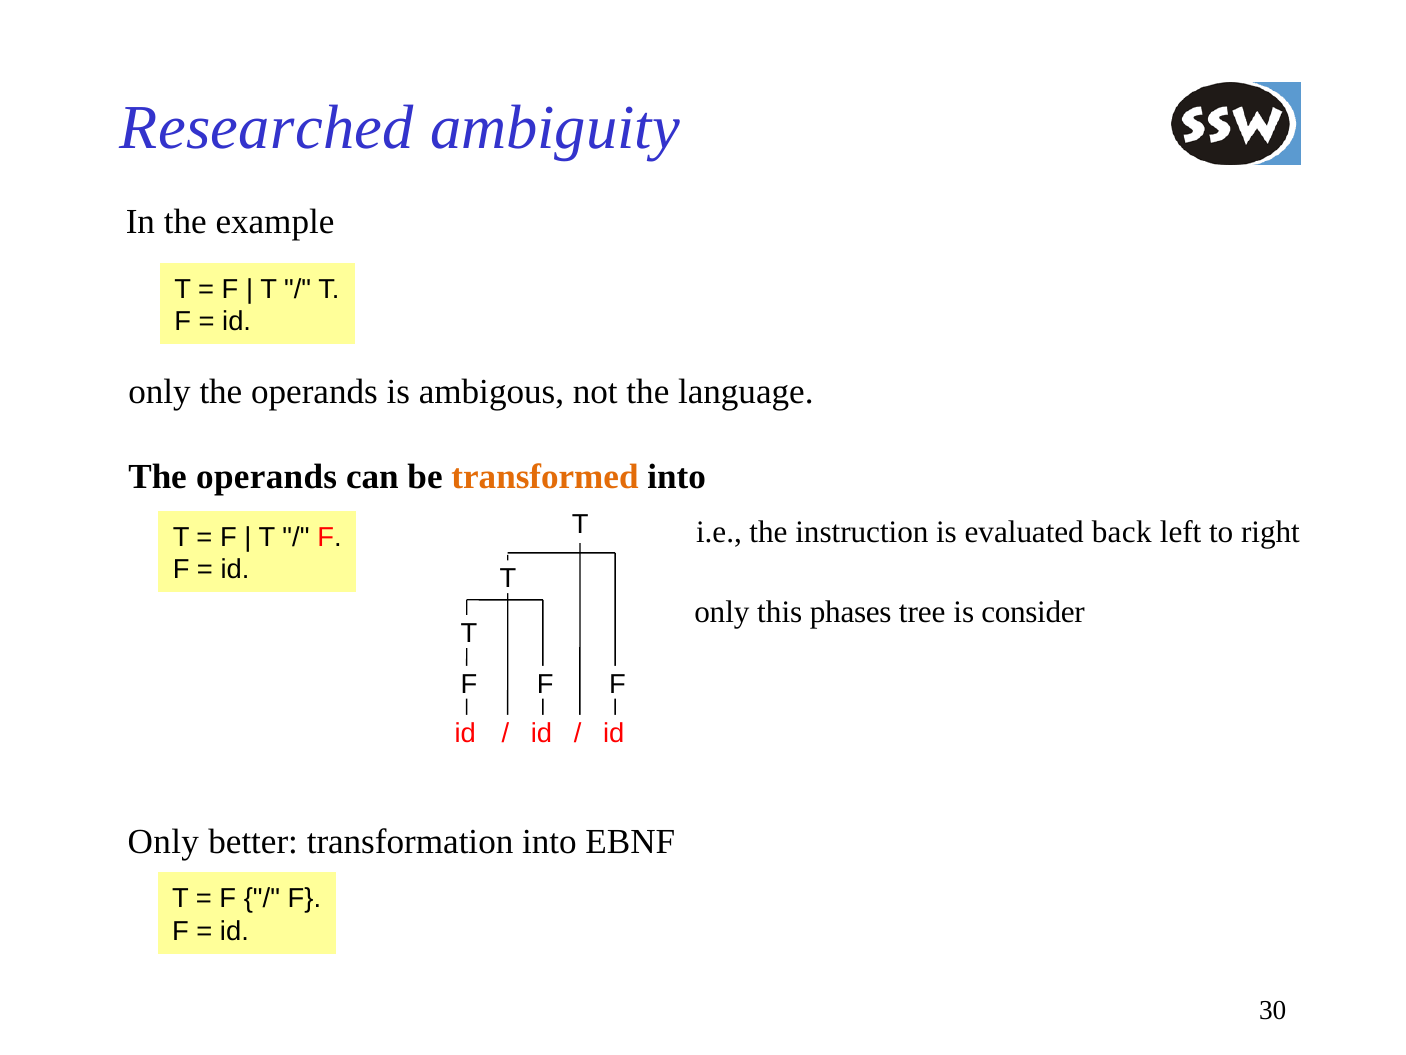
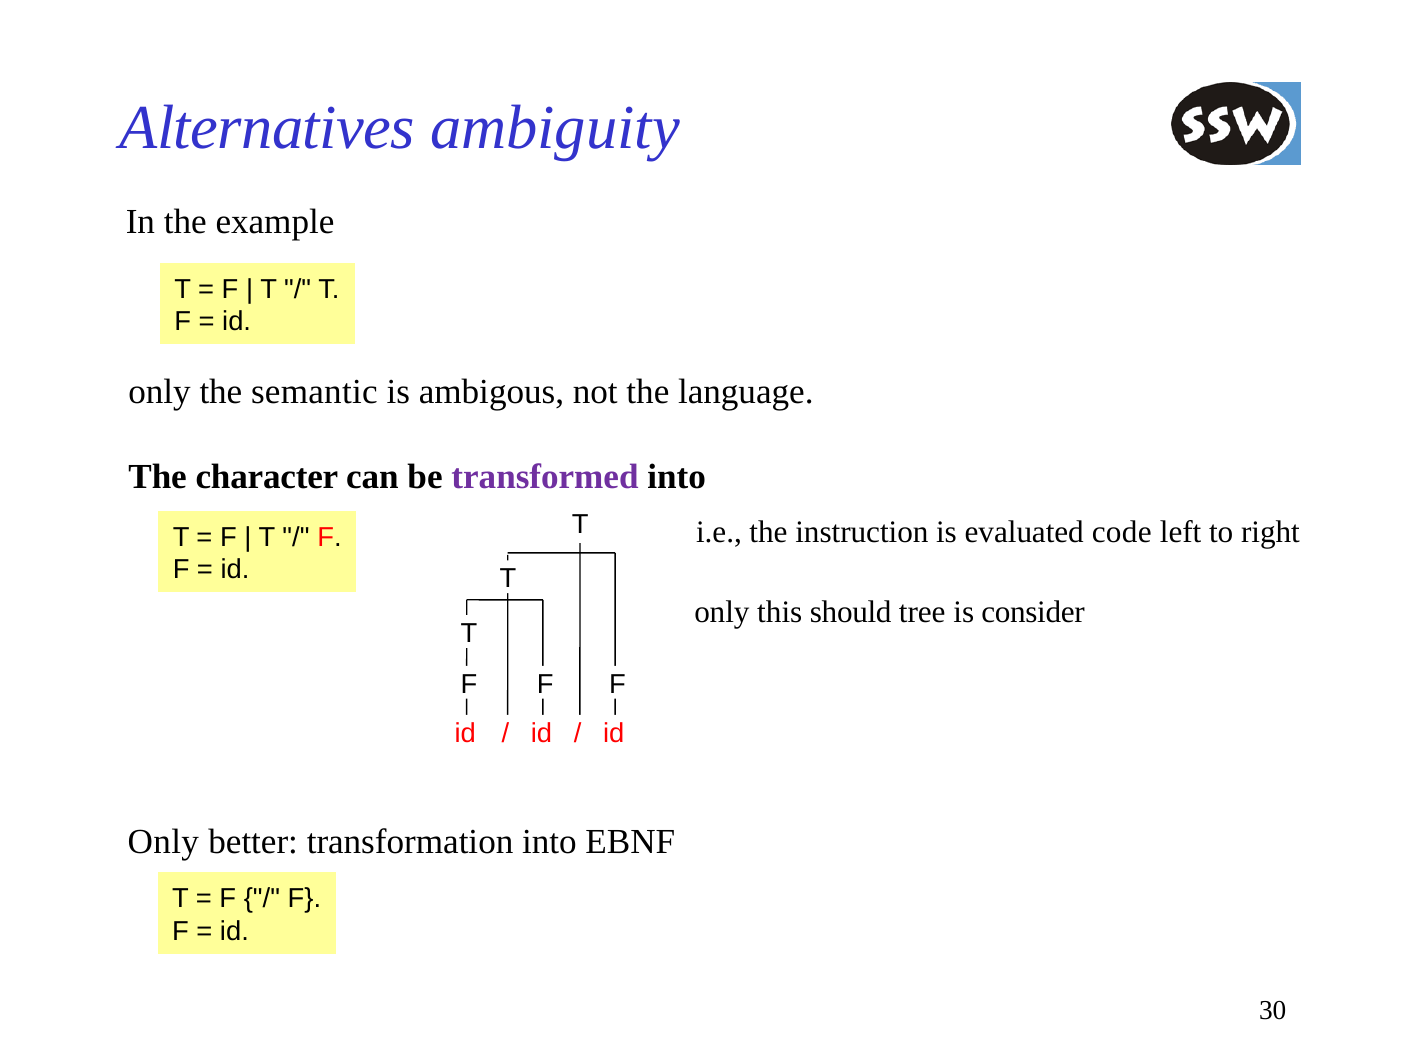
Researched: Researched -> Alternatives
only the operands: operands -> semantic
operands at (267, 476): operands -> character
transformed colour: orange -> purple
back: back -> code
phases: phases -> should
